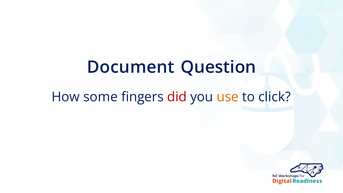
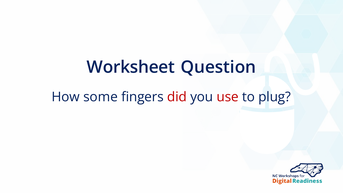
Document: Document -> Worksheet
use colour: orange -> red
click: click -> plug
